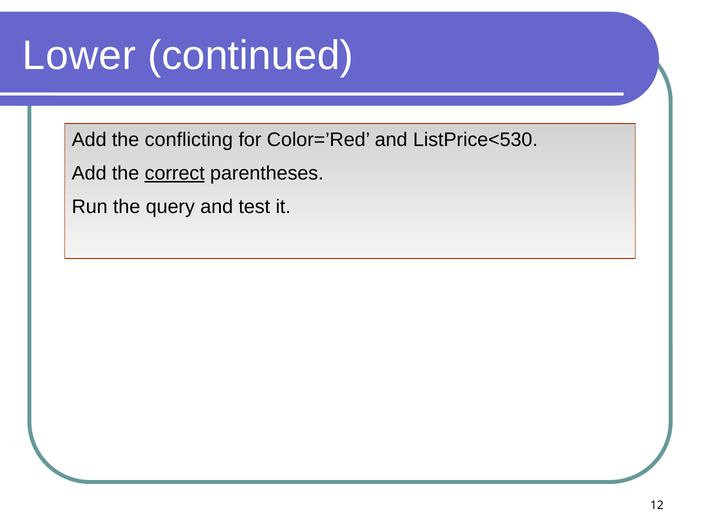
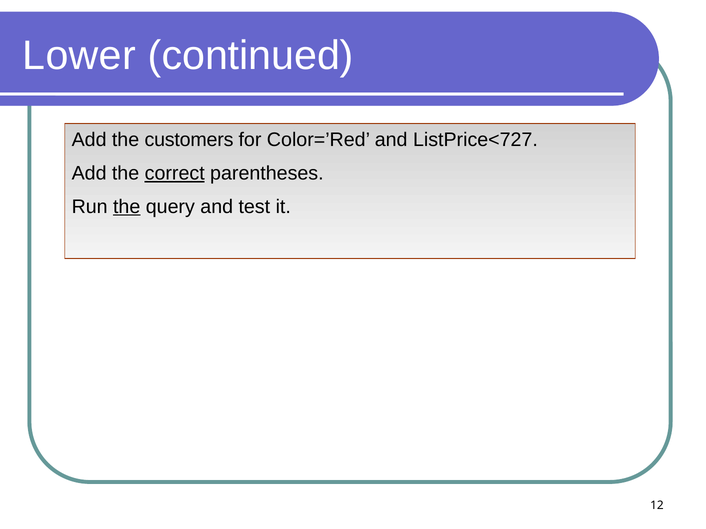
conflicting: conflicting -> customers
ListPrice<530: ListPrice<530 -> ListPrice<727
the at (127, 207) underline: none -> present
